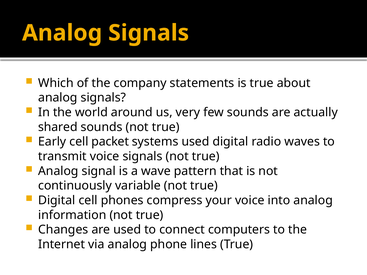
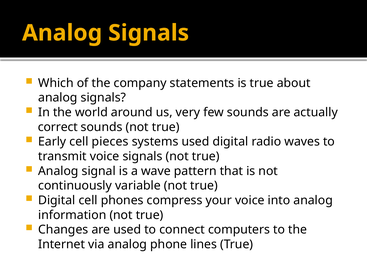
shared: shared -> correct
packet: packet -> pieces
